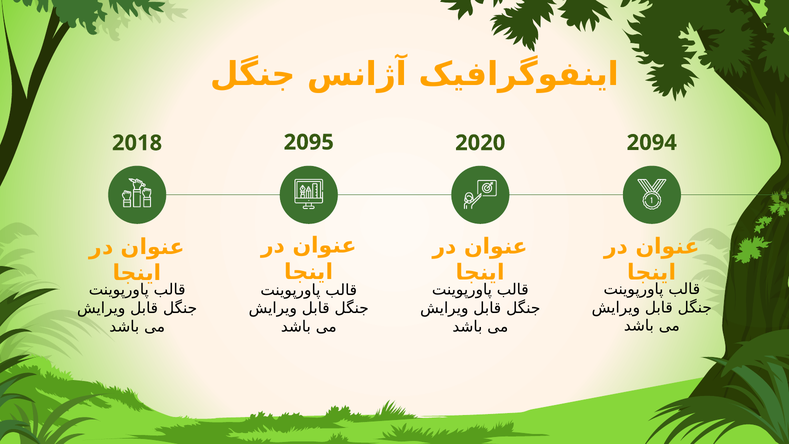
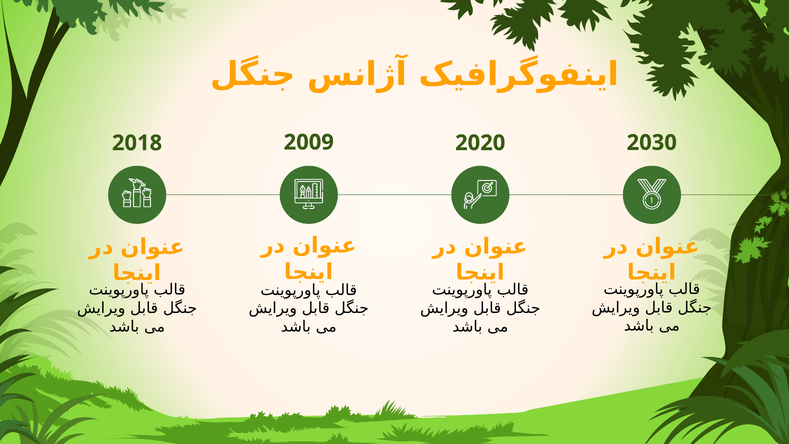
2095: 2095 -> 2009
2094: 2094 -> 2030
